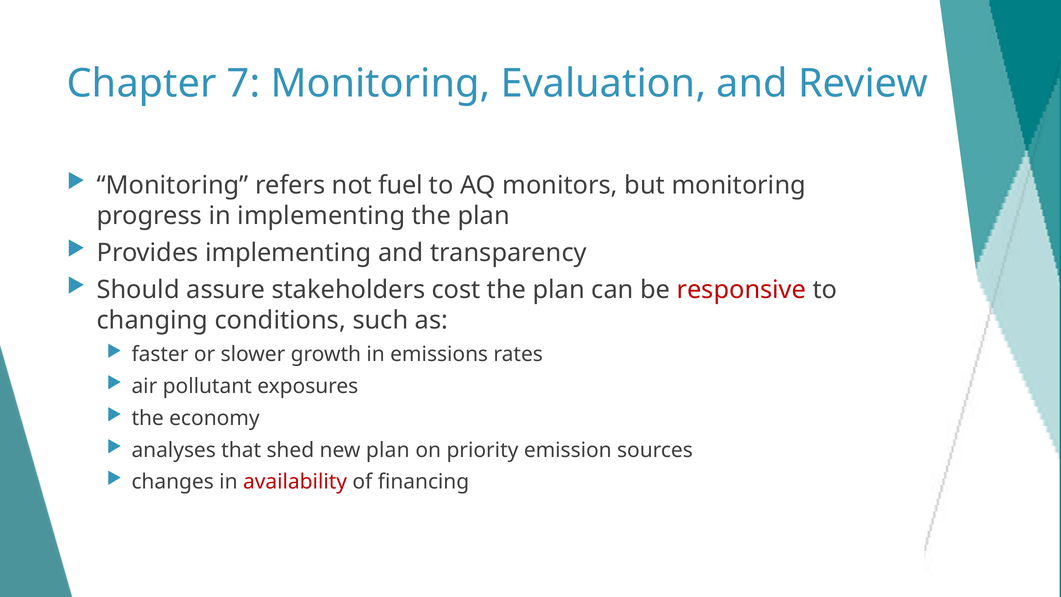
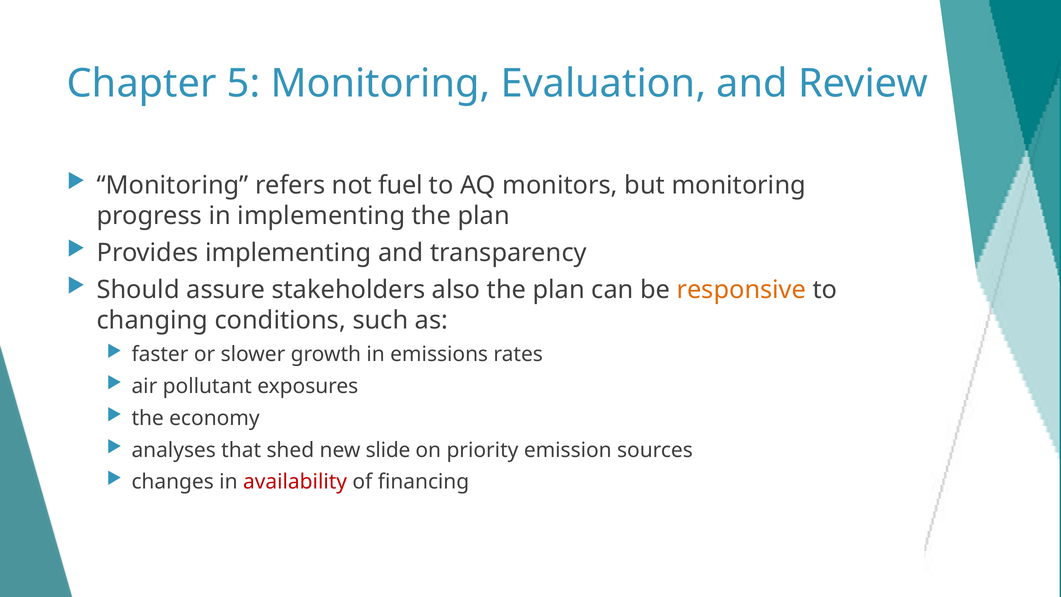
7: 7 -> 5
cost: cost -> also
responsive colour: red -> orange
new plan: plan -> slide
